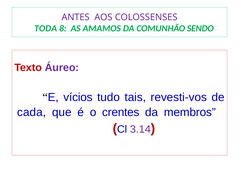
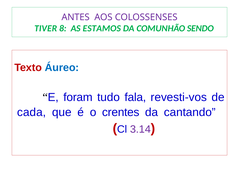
TODA: TODA -> TIVER
AMAMOS: AMAMOS -> ESTAMOS
Áureo colour: purple -> blue
vícios: vícios -> foram
tais: tais -> fala
membros: membros -> cantando
